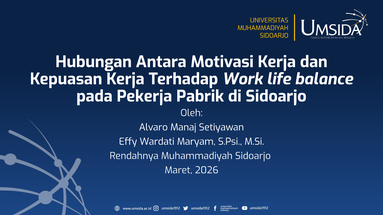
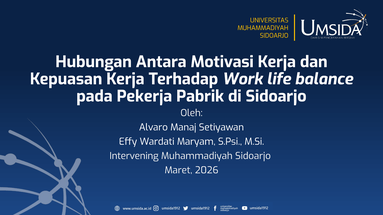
Rendahnya: Rendahnya -> Intervening
